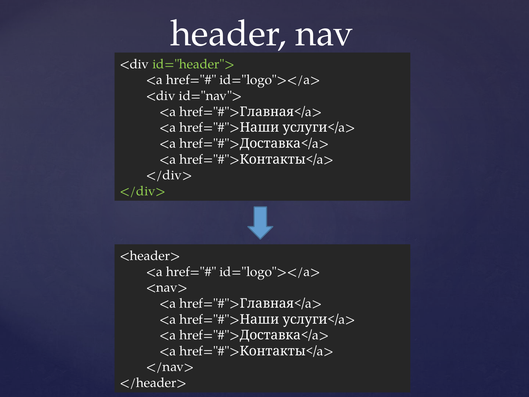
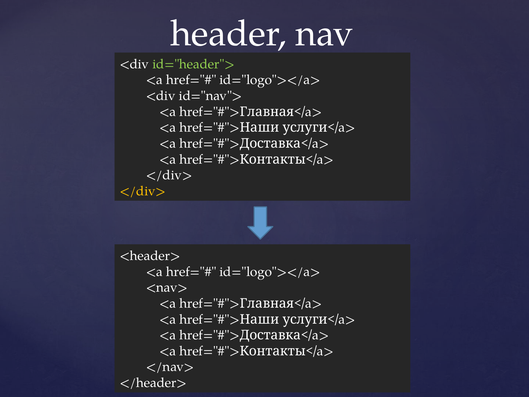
</div> at (143, 191) colour: light green -> yellow
